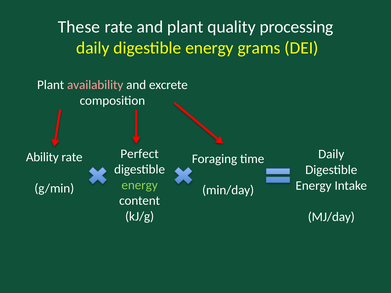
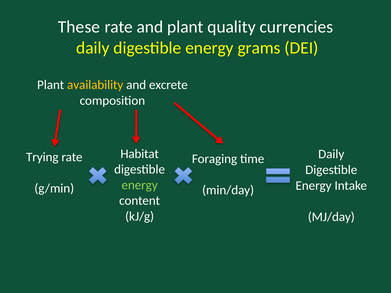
processing: processing -> currencies
availability colour: pink -> yellow
Perfect: Perfect -> Habitat
Ability: Ability -> Trying
